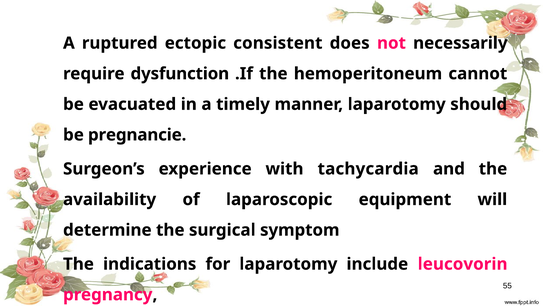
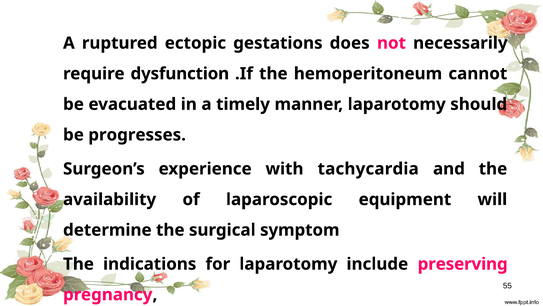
consistent: consistent -> gestations
pregnancie: pregnancie -> progresses
leucovorin: leucovorin -> preserving
